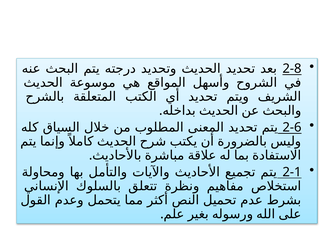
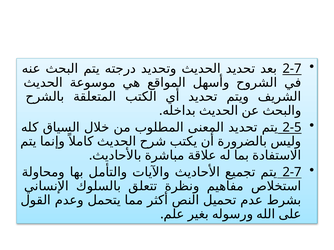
2-8 at (292, 69): 2-8 -> 2-7
2-6: 2-6 -> 2-5
2-1 at (292, 172): 2-1 -> 2-7
